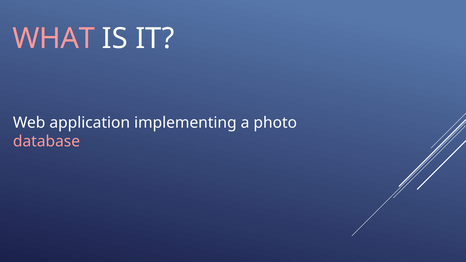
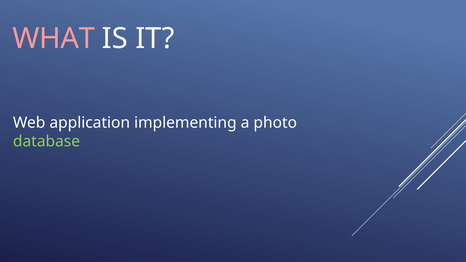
database colour: pink -> light green
